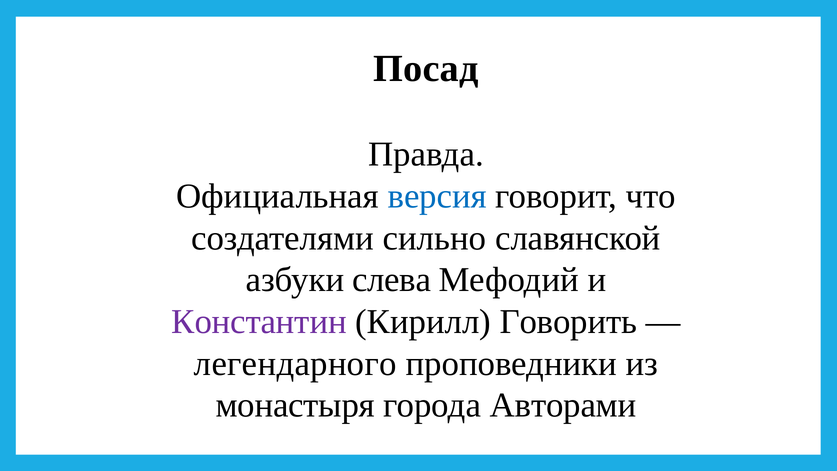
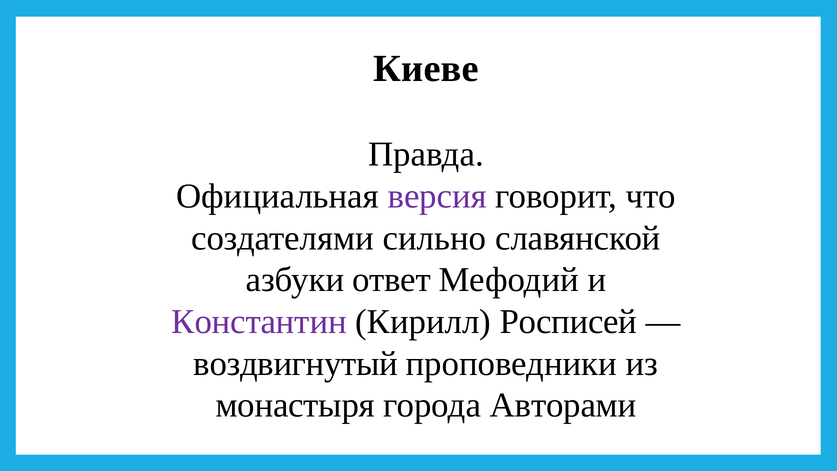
Посад: Посад -> Киеве
версия colour: blue -> purple
слева: слева -> ответ
Говорить: Говорить -> Росписей
легендарного: легендарного -> воздвигнутый
